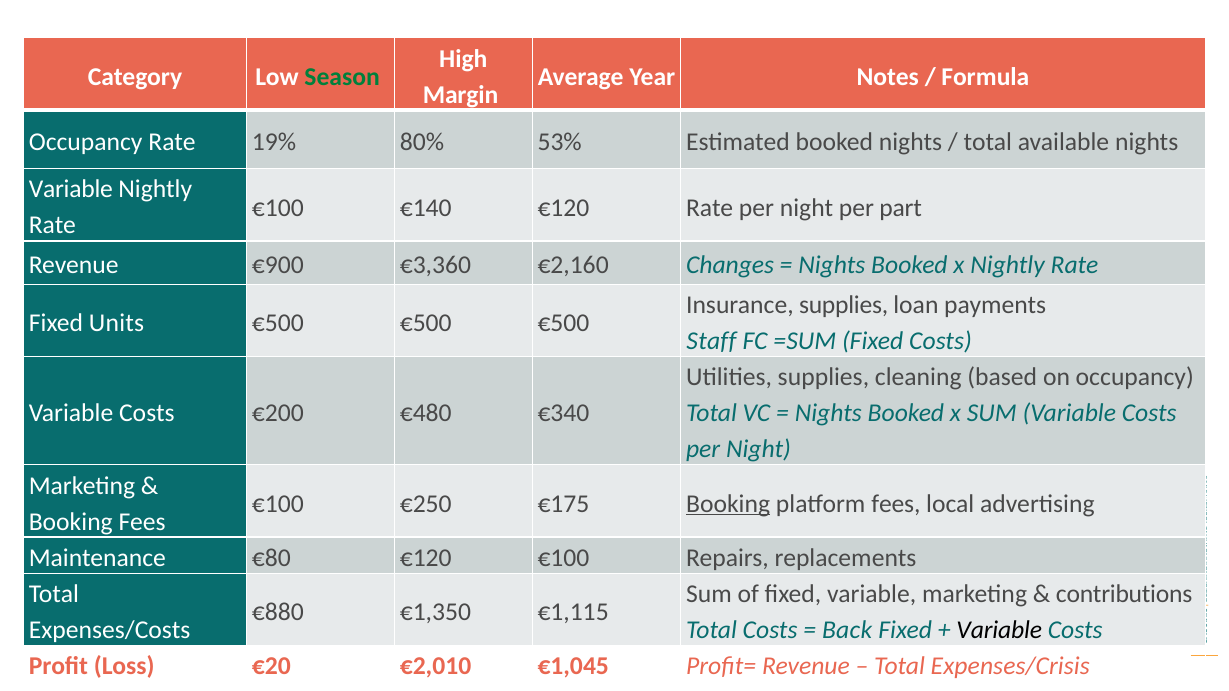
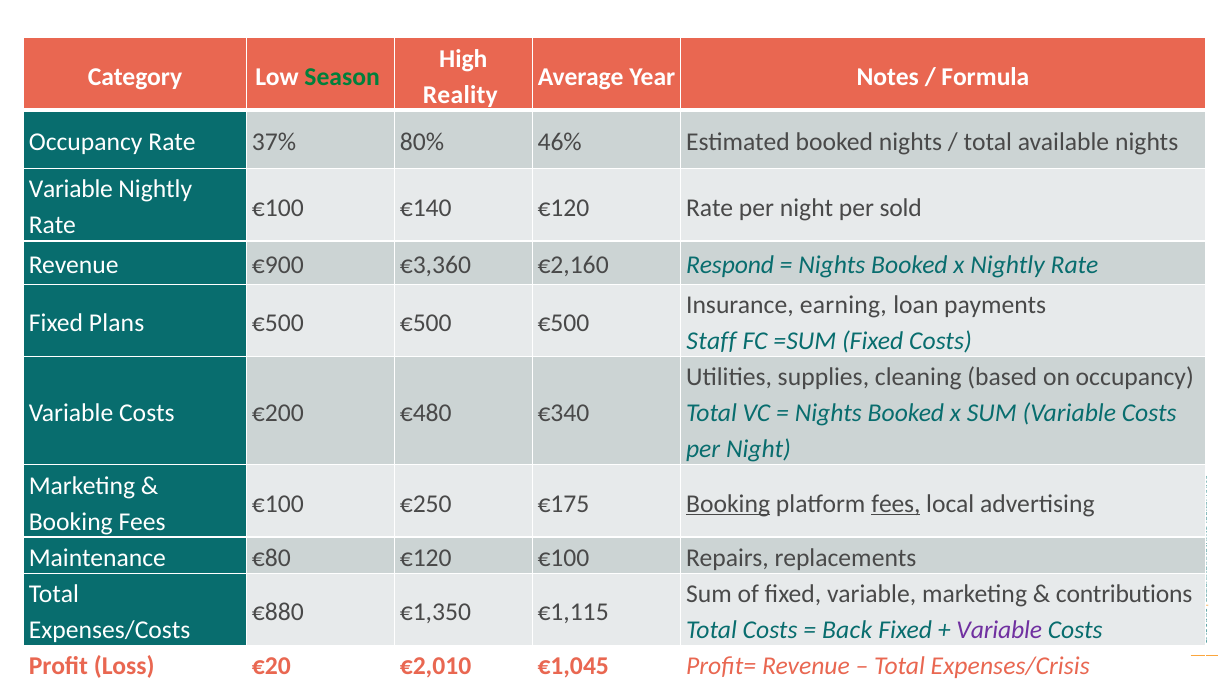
Margin: Margin -> Reality
19%: 19% -> 37%
53%: 53% -> 46%
part: part -> sold
Changes: Changes -> Respond
Insurance supplies: supplies -> earning
Units: Units -> Plans
fees at (896, 504) underline: none -> present
Variable at (999, 630) colour: black -> purple
